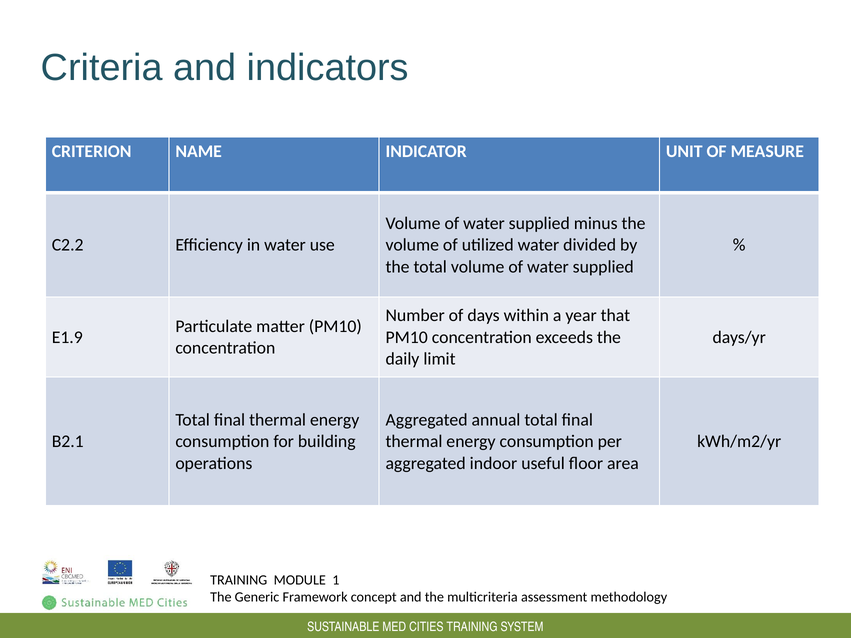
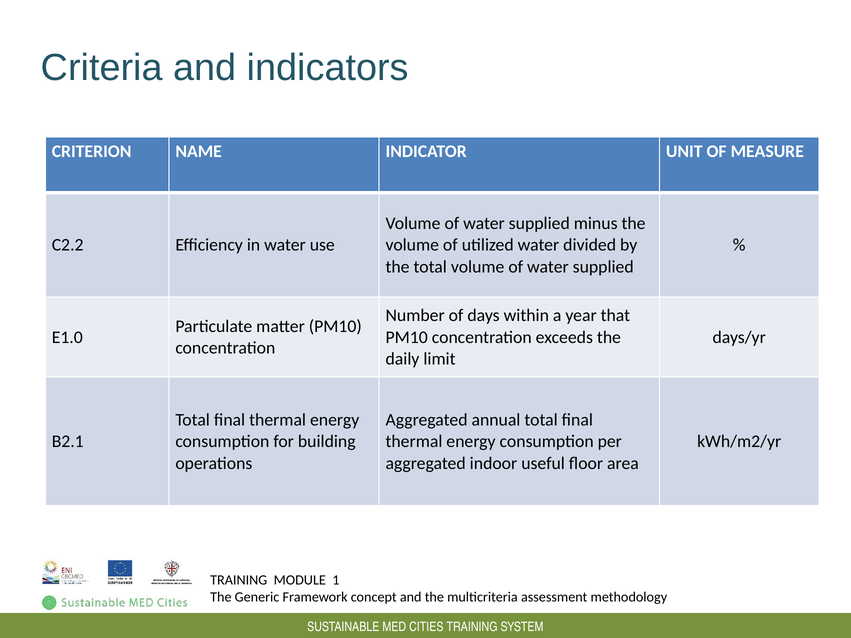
E1.9: E1.9 -> E1.0
